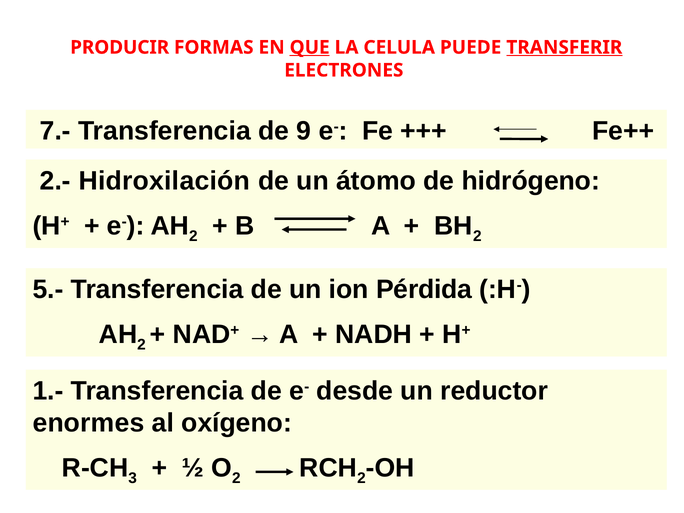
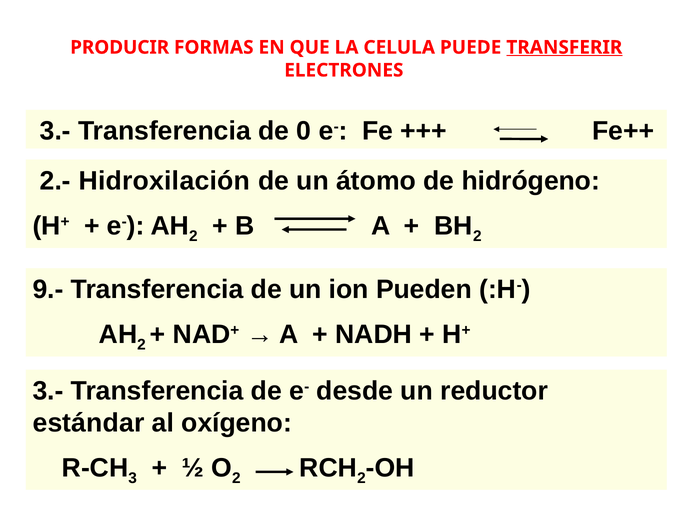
QUE underline: present -> none
7.- at (55, 131): 7.- -> 3.-
9: 9 -> 0
5.-: 5.- -> 9.-
Pérdida: Pérdida -> Pueden
1.- at (48, 391): 1.- -> 3.-
enormes: enormes -> estándar
